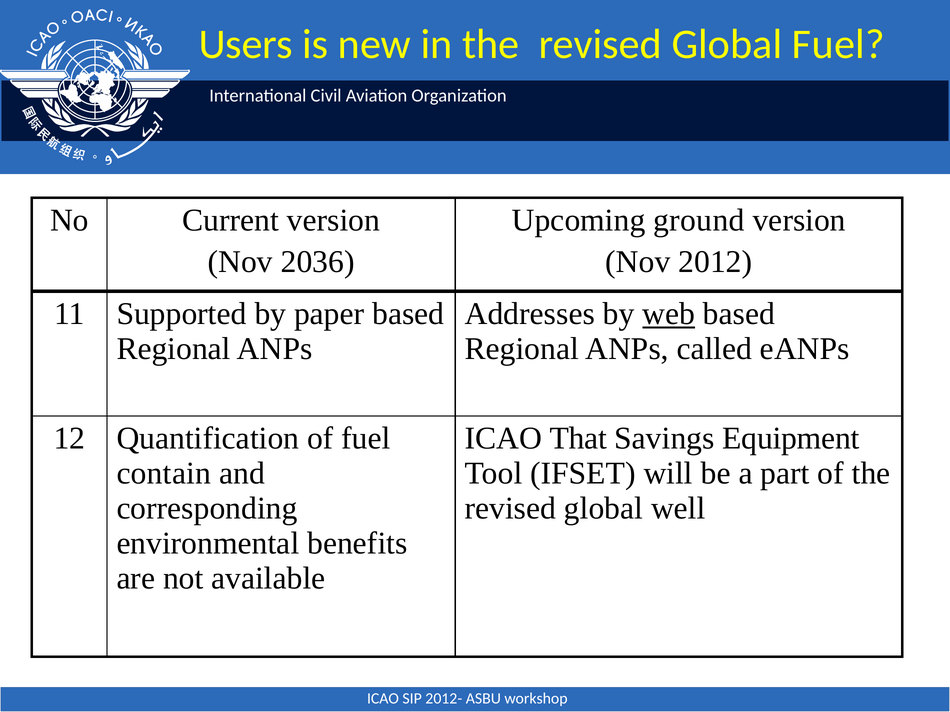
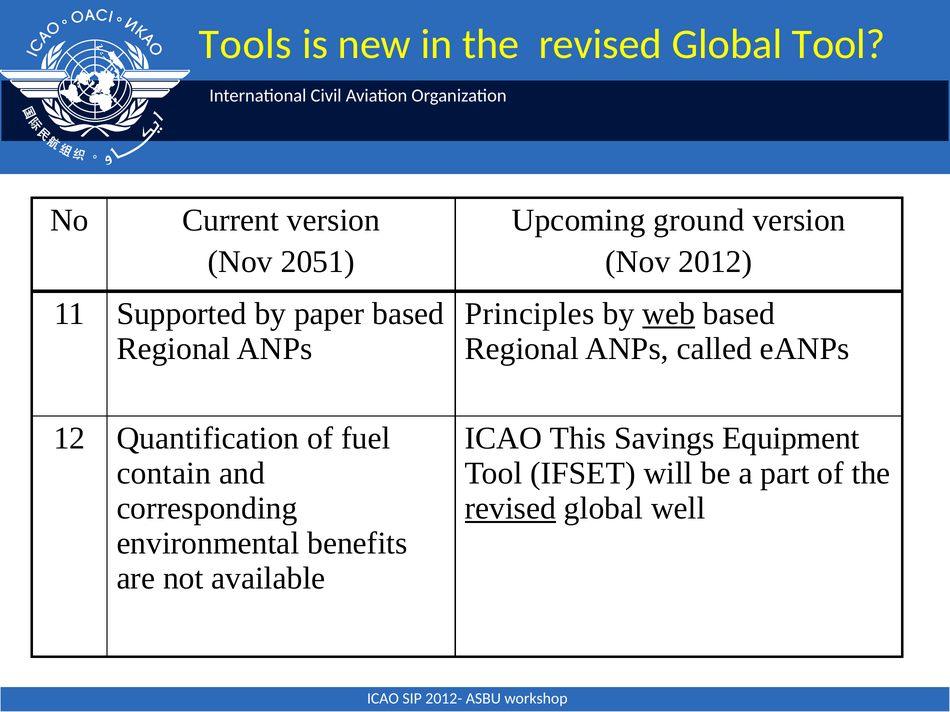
Users: Users -> Tools
Global Fuel: Fuel -> Tool
2036: 2036 -> 2051
Addresses: Addresses -> Principles
That: That -> This
revised at (510, 509) underline: none -> present
